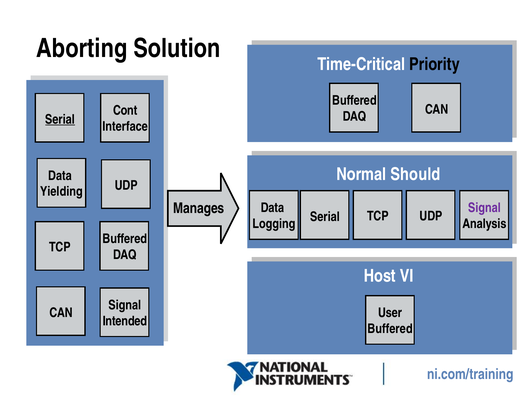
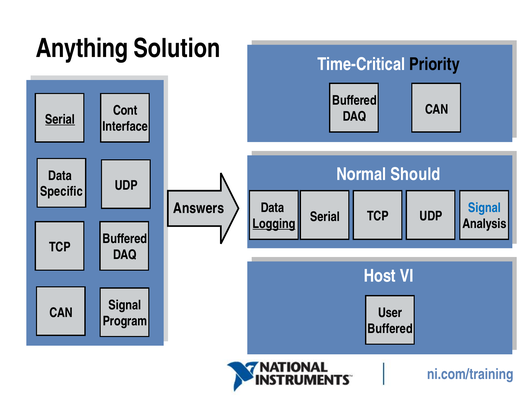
Aborting: Aborting -> Anything
Yielding: Yielding -> Specific
Manages: Manages -> Answers
Signal at (485, 208) colour: purple -> blue
Logging underline: none -> present
Intended: Intended -> Program
